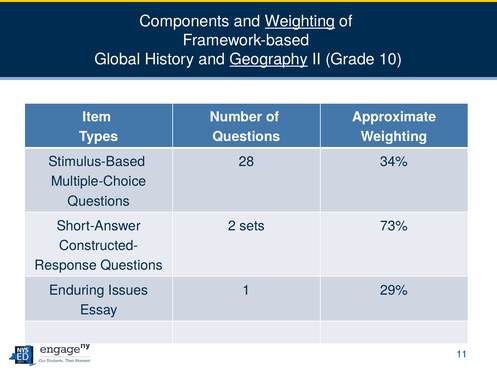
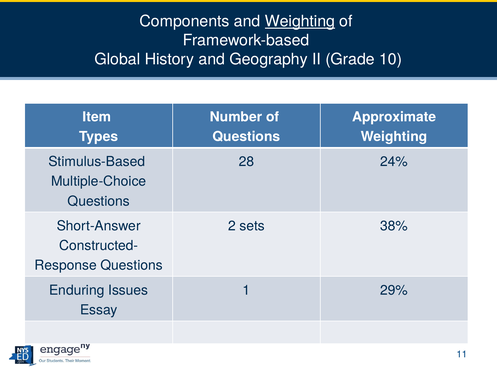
Geography underline: present -> none
34%: 34% -> 24%
73%: 73% -> 38%
